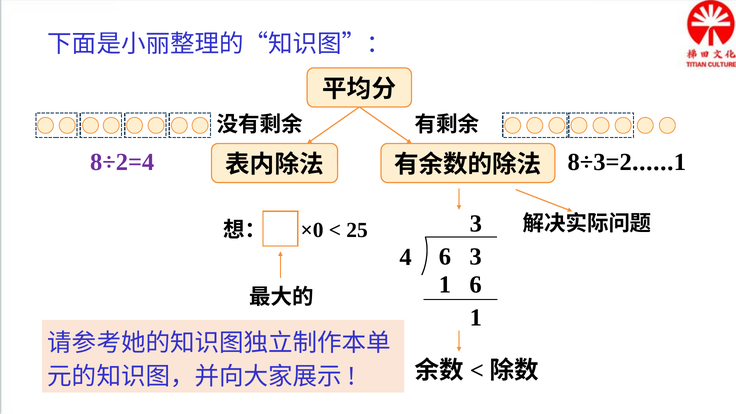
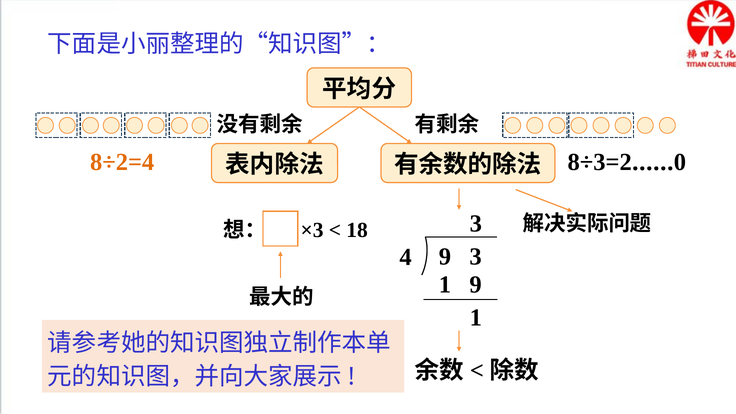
8÷2=4 colour: purple -> orange
1 at (680, 162): 1 -> 0
×0: ×0 -> ×3
25: 25 -> 18
4 6: 6 -> 9
1 6: 6 -> 9
